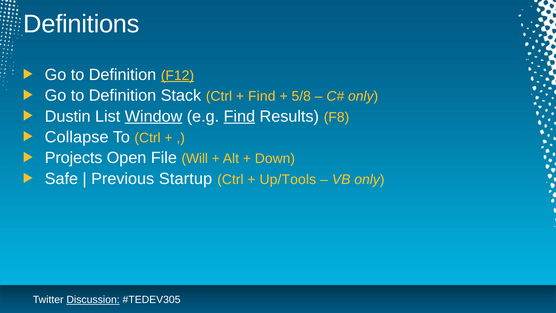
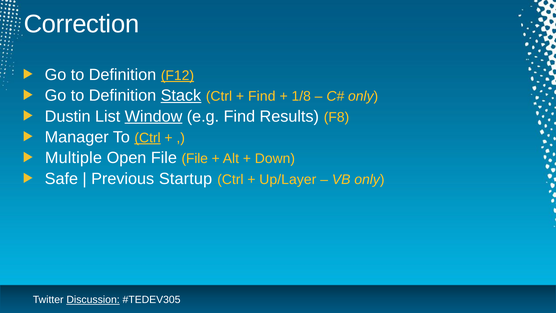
Definitions: Definitions -> Correction
Stack underline: none -> present
5/8: 5/8 -> 1/8
Find at (239, 116) underline: present -> none
Collapse: Collapse -> Manager
Ctrl at (148, 138) underline: none -> present
Projects: Projects -> Multiple
File Will: Will -> File
Up/Tools: Up/Tools -> Up/Layer
